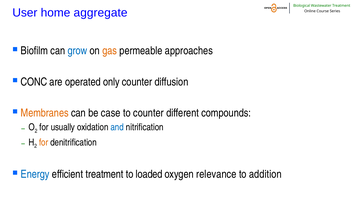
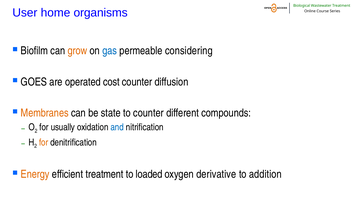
aggregate: aggregate -> organisms
grow colour: blue -> orange
gas colour: orange -> blue
approaches: approaches -> considering
CONC: CONC -> GOES
only: only -> cost
case: case -> state
Energy colour: blue -> orange
relevance: relevance -> derivative
